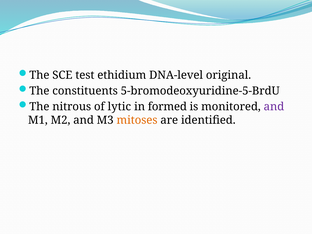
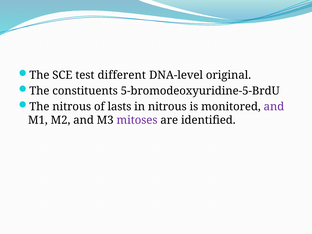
ethidium: ethidium -> different
lytic: lytic -> lasts
in formed: formed -> nitrous
mitoses colour: orange -> purple
